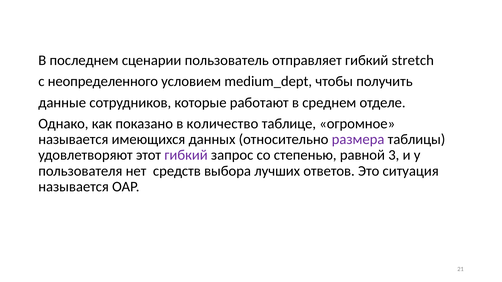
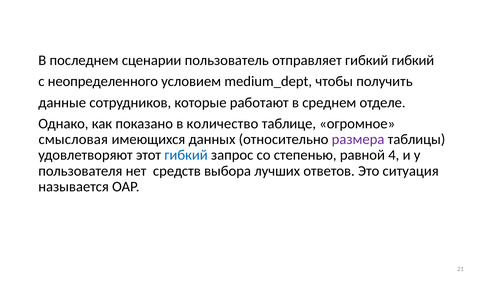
гибкий stretch: stretch -> гибкий
называется at (73, 140): называется -> смысловая
гибкий at (186, 155) colour: purple -> blue
3: 3 -> 4
